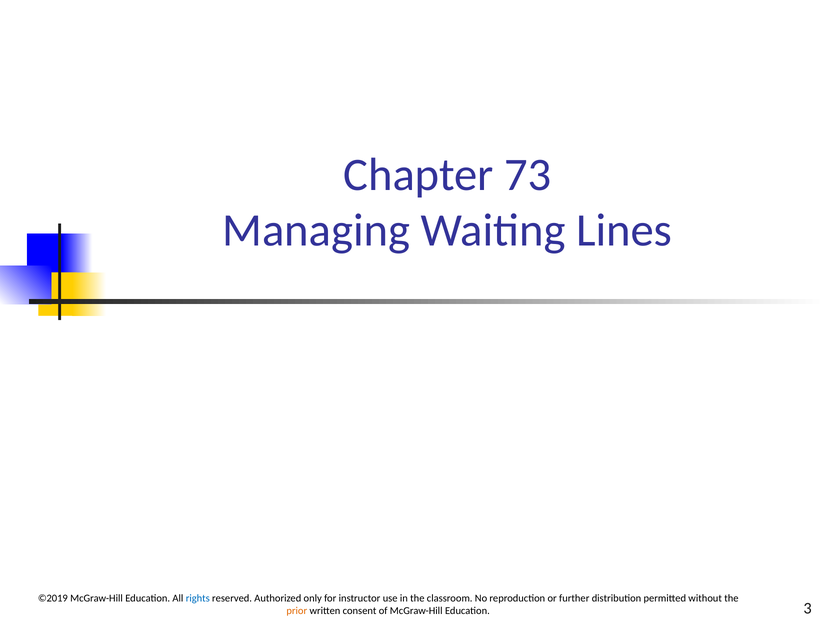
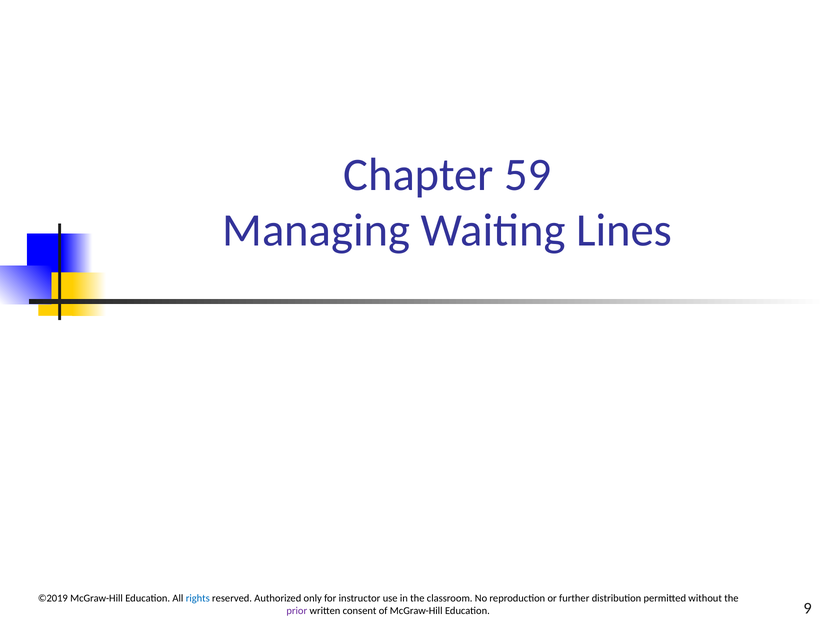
73: 73 -> 59
prior colour: orange -> purple
3: 3 -> 9
